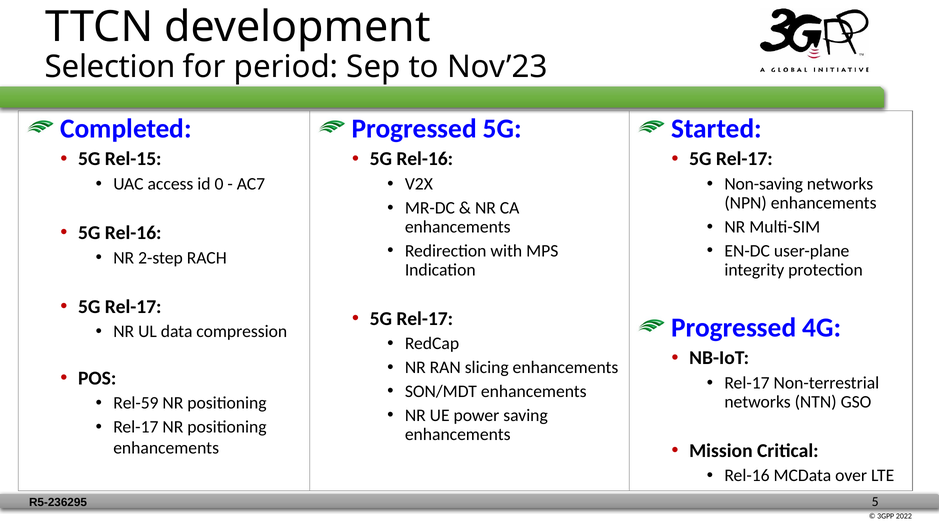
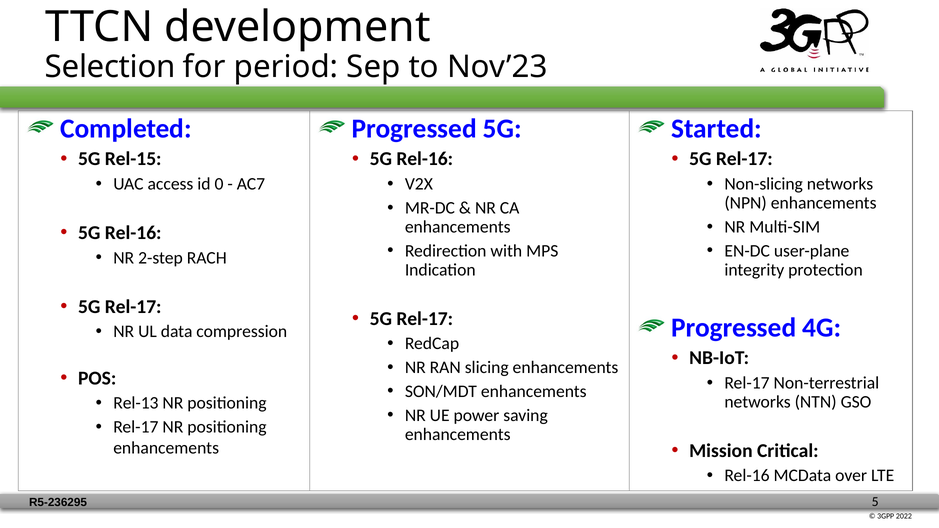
Non-saving: Non-saving -> Non-slicing
Rel-59: Rel-59 -> Rel-13
